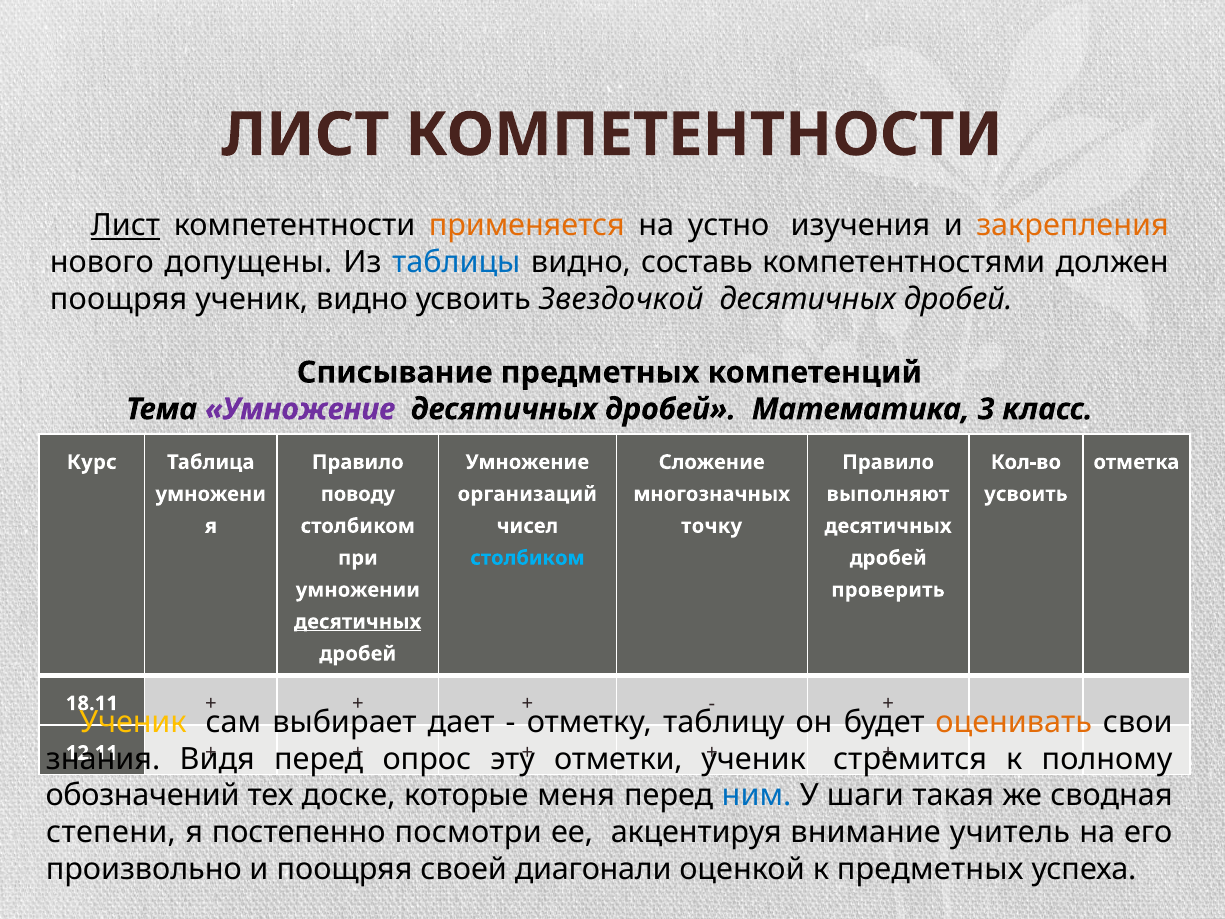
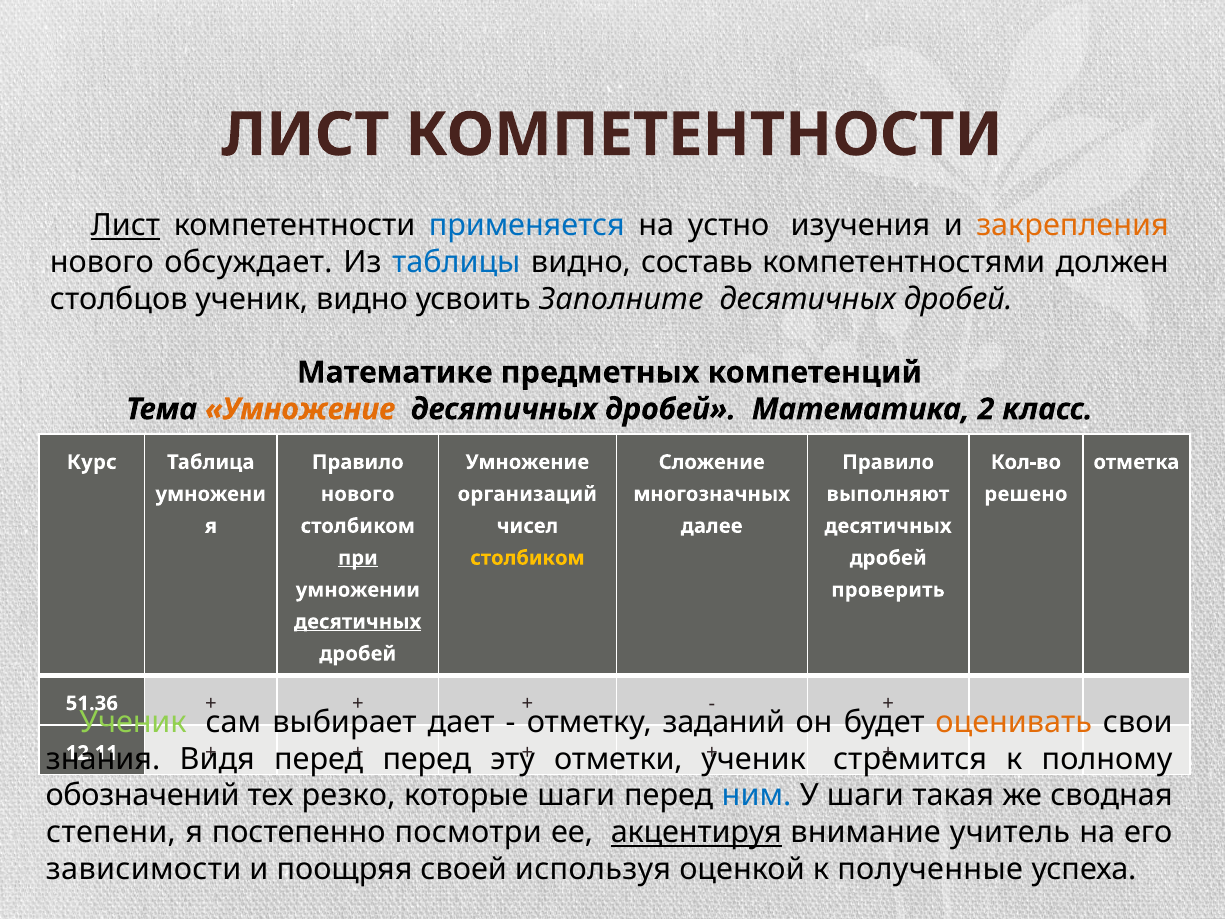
применяется colour: orange -> blue
допущены: допущены -> обсуждает
поощряя at (119, 299): поощряя -> столбцов
Звездочкой: Звездочкой -> Заполните
Списывание: Списывание -> Математике
Умножение at (300, 409) colour: purple -> orange
3: 3 -> 2
поводу at (358, 494): поводу -> нового
усвоить at (1026, 494): усвоить -> решено
точку: точку -> далее
при underline: none -> present
столбиком at (527, 558) colour: light blue -> yellow
18.11: 18.11 -> 51.36
Ученик at (133, 722) colour: yellow -> light green
таблицу: таблицу -> заданий
опрос at (427, 759): опрос -> перед
доске: доске -> резко
которые меня: меня -> шаги
акцентируя underline: none -> present
произвольно: произвольно -> зависимости
диагонали: диагонали -> используя
к предметных: предметных -> полученные
